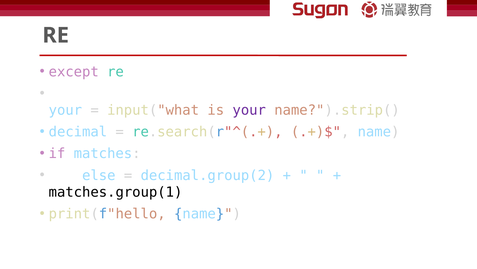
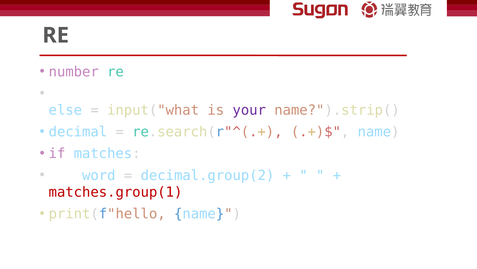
except: except -> number
your at (65, 110): your -> else
else: else -> word
matches.group(1 colour: black -> red
